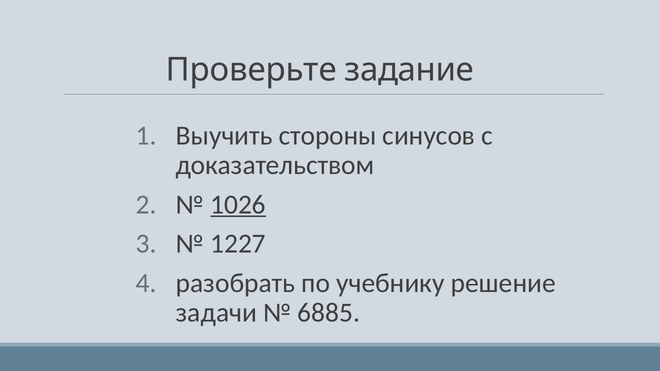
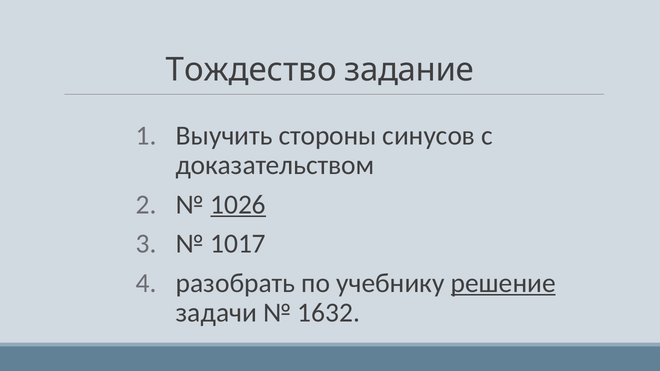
Проверьте: Проверьте -> Тождество
1227: 1227 -> 1017
решение underline: none -> present
6885: 6885 -> 1632
